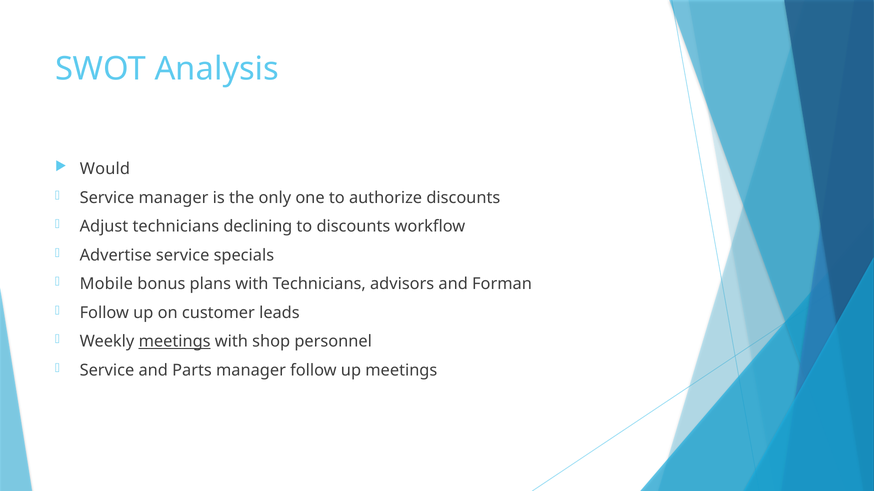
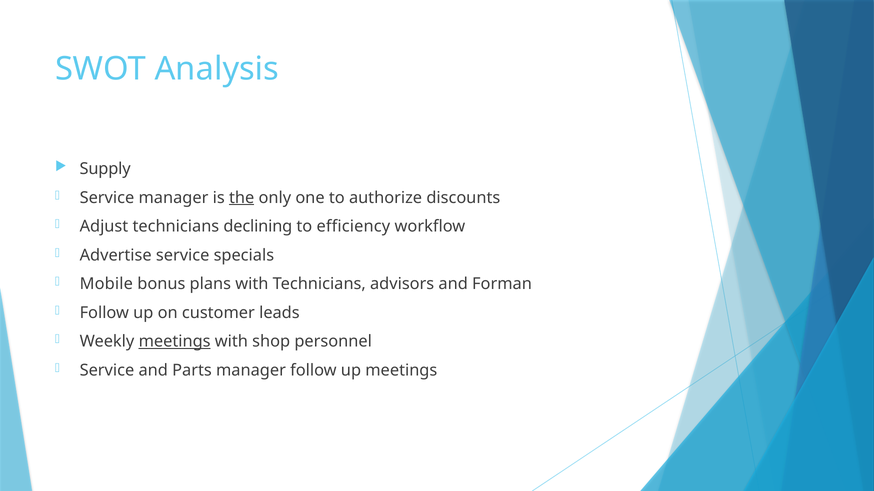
Would: Would -> Supply
the underline: none -> present
to discounts: discounts -> efficiency
